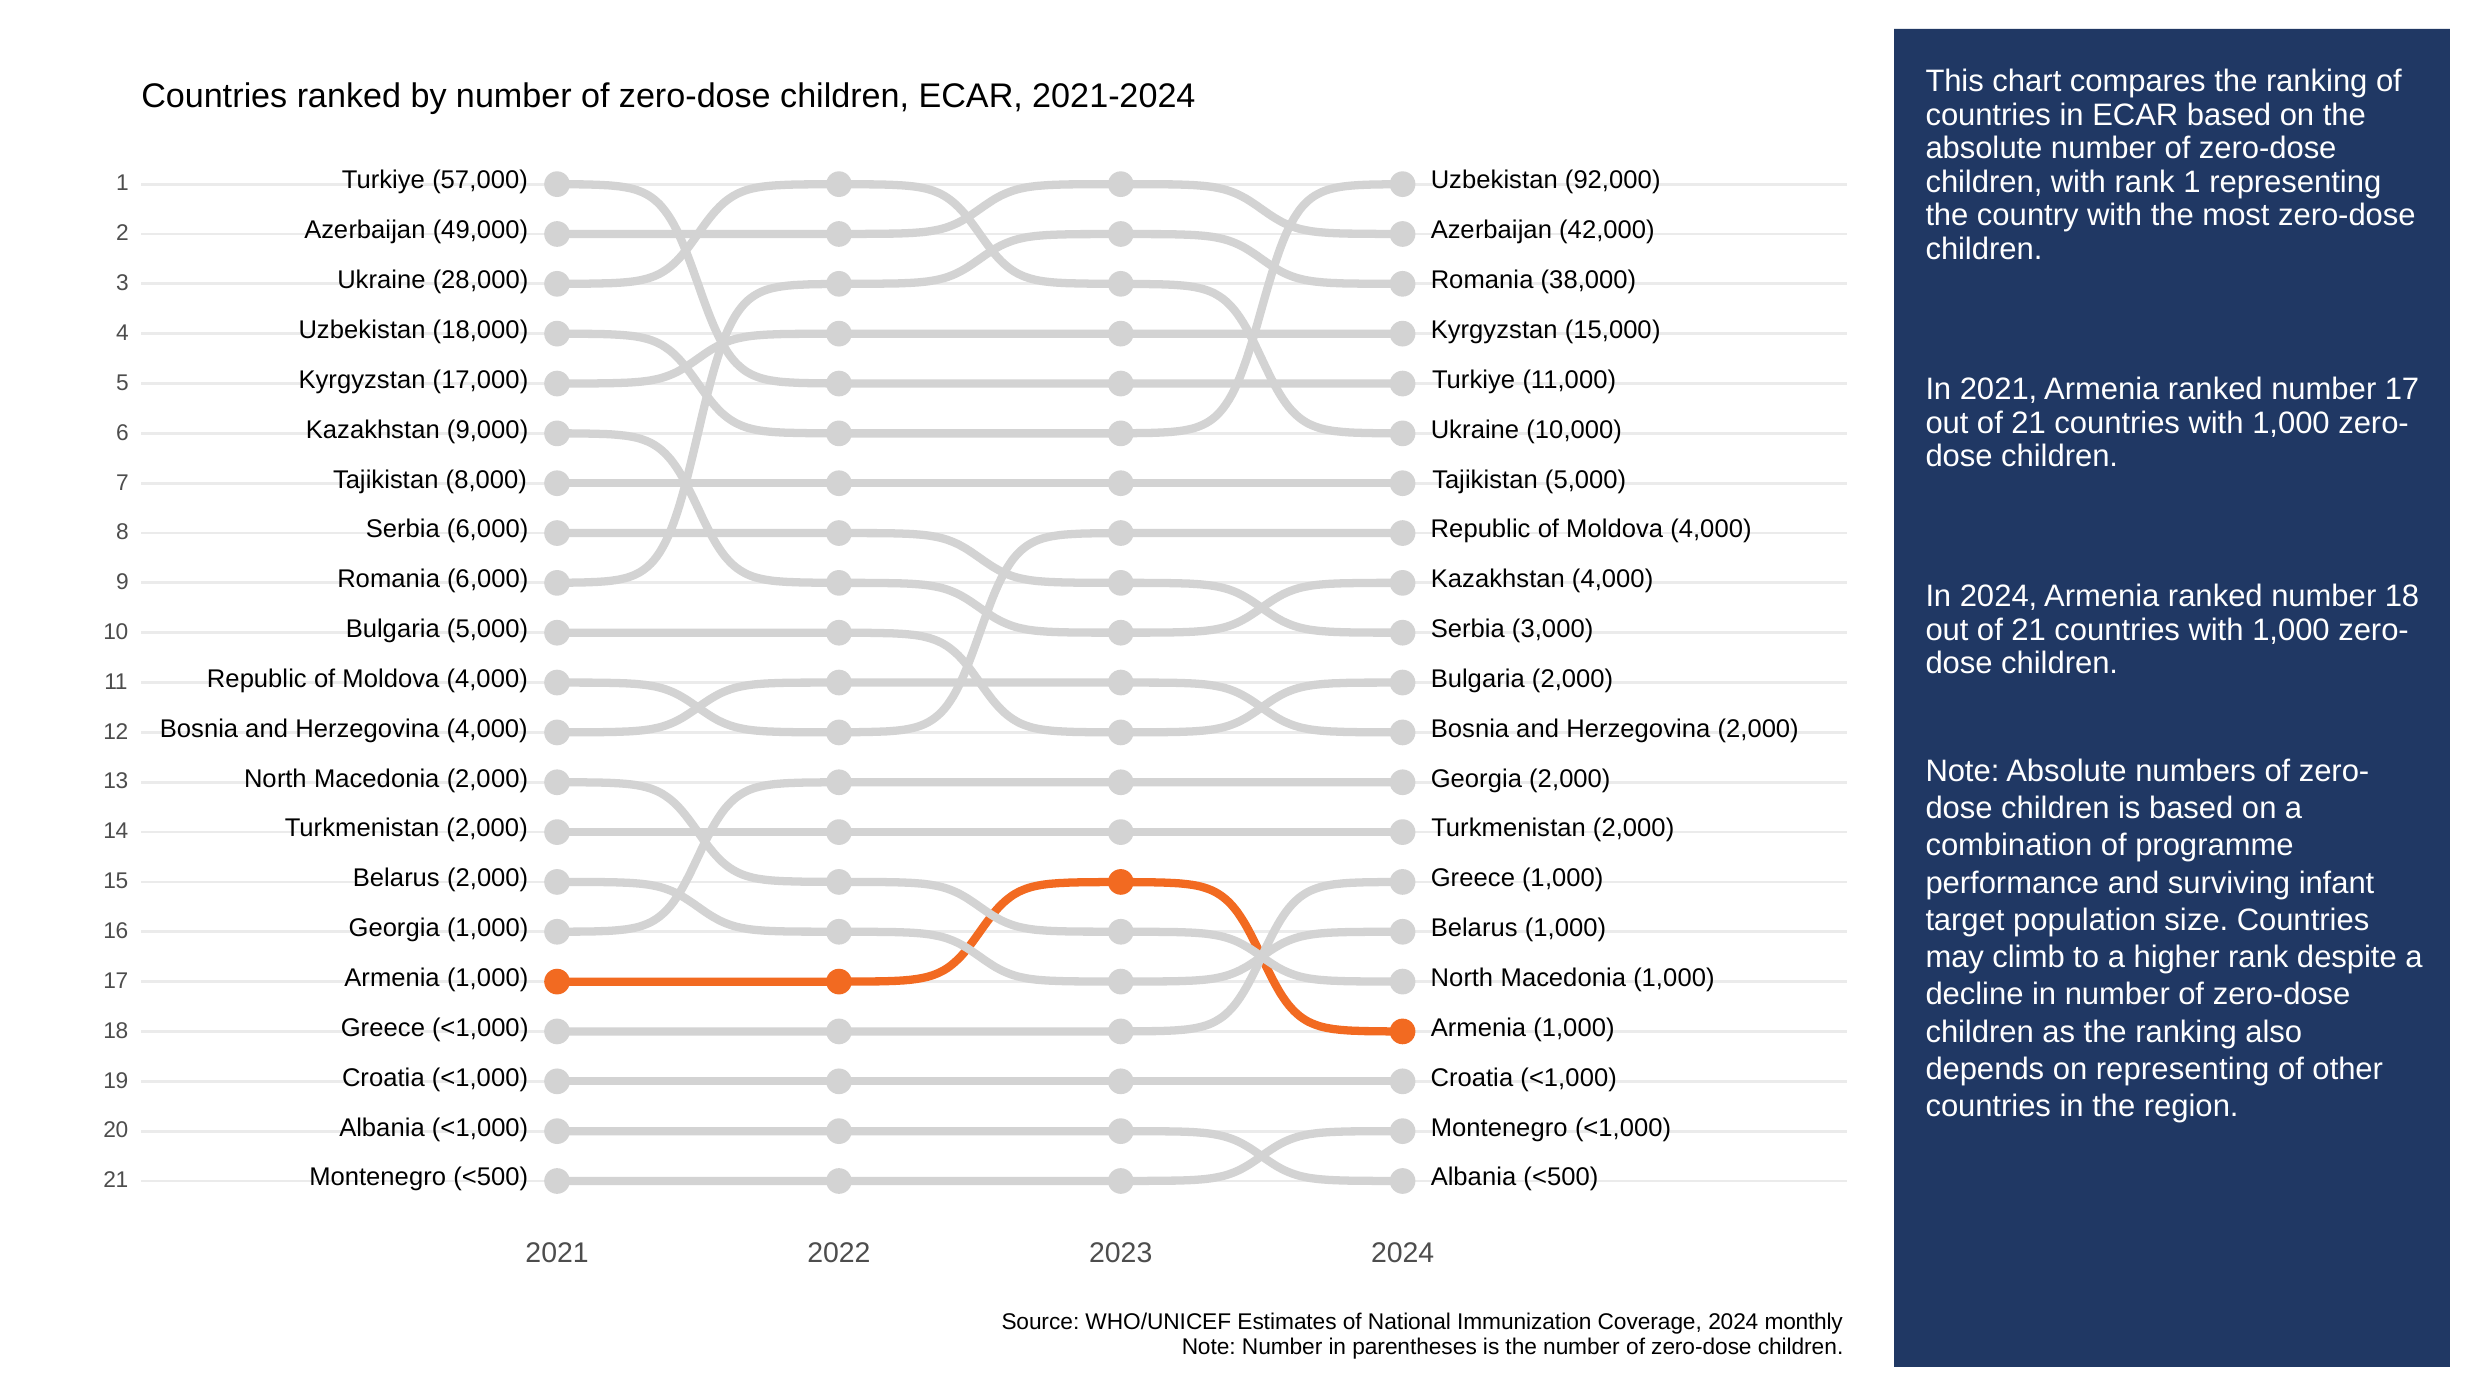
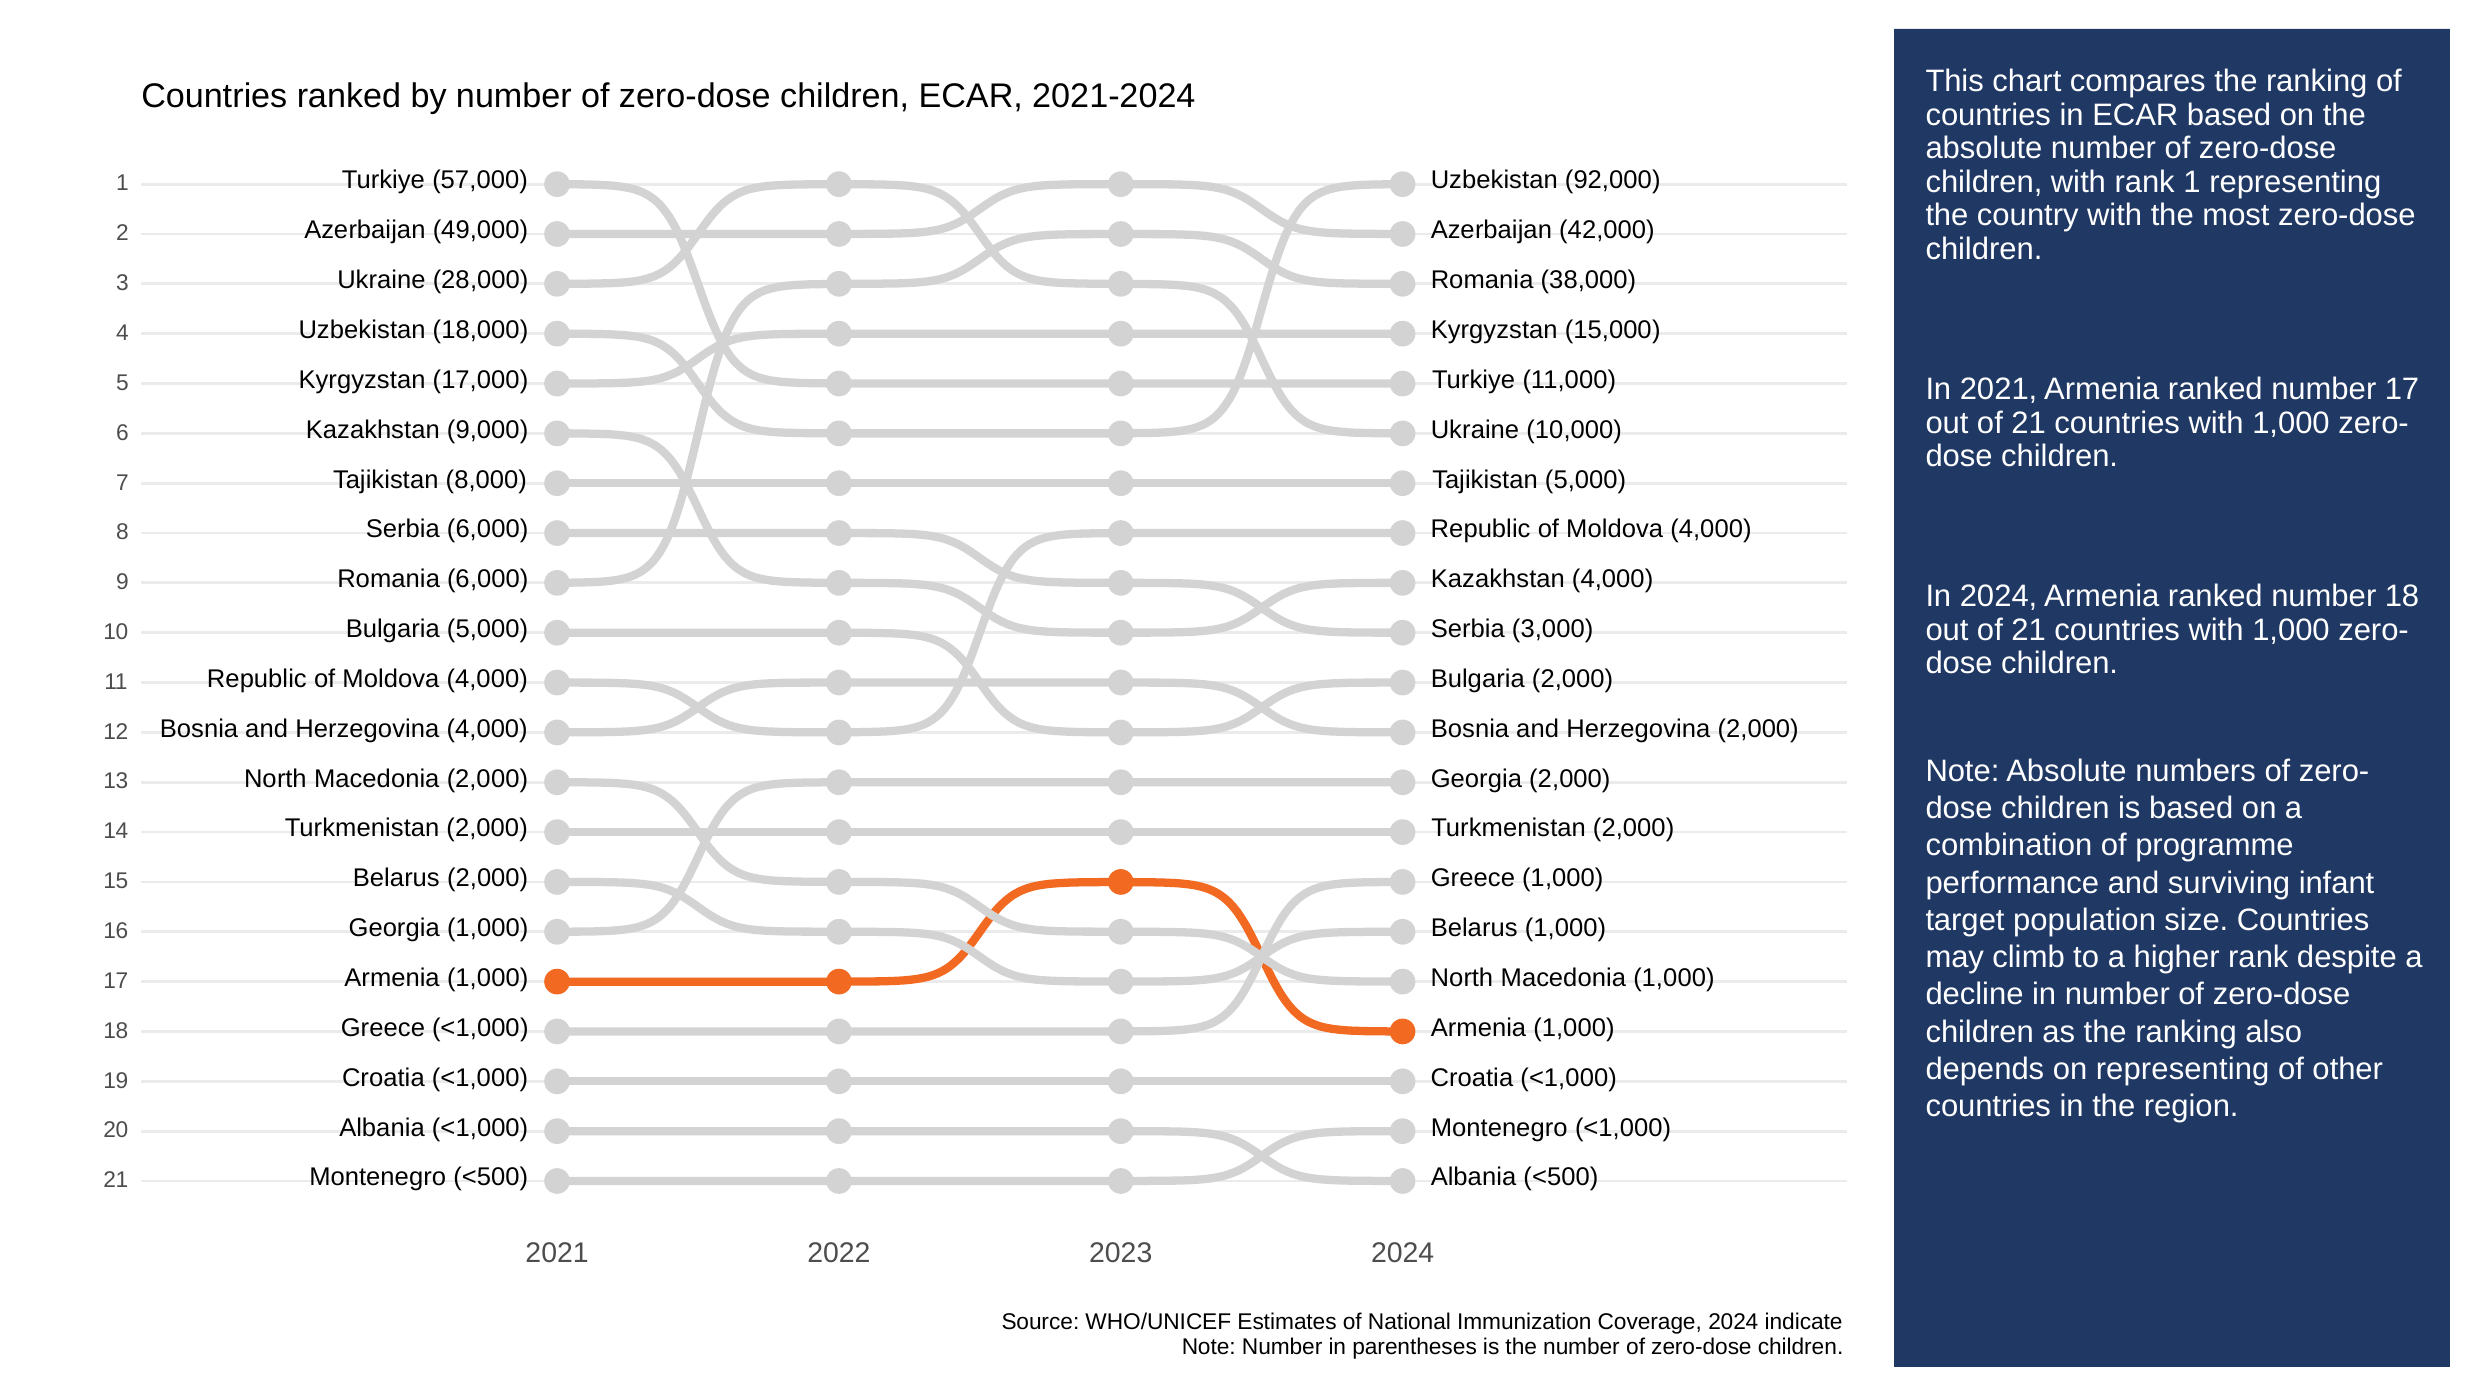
monthly: monthly -> indicate
